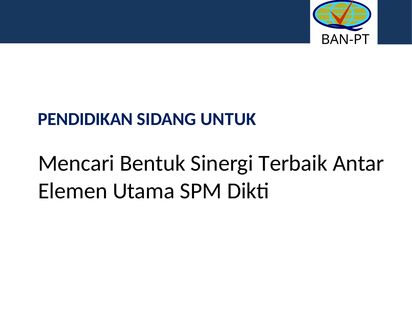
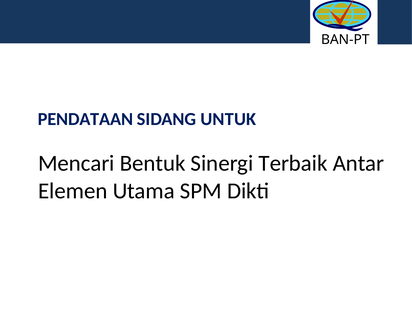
PENDIDIKAN: PENDIDIKAN -> PENDATAAN
